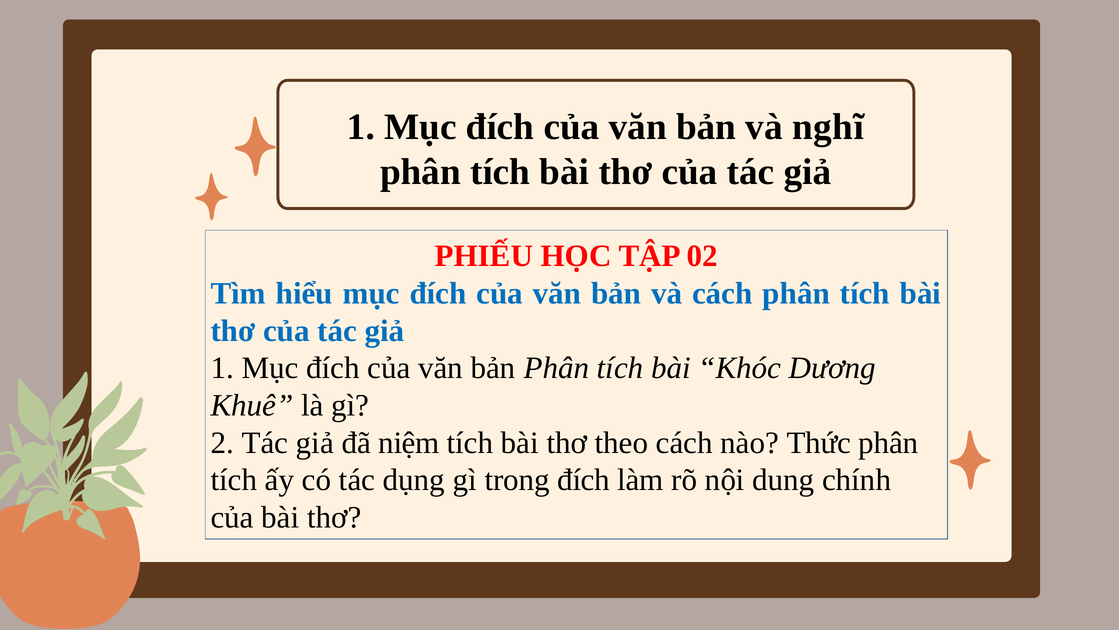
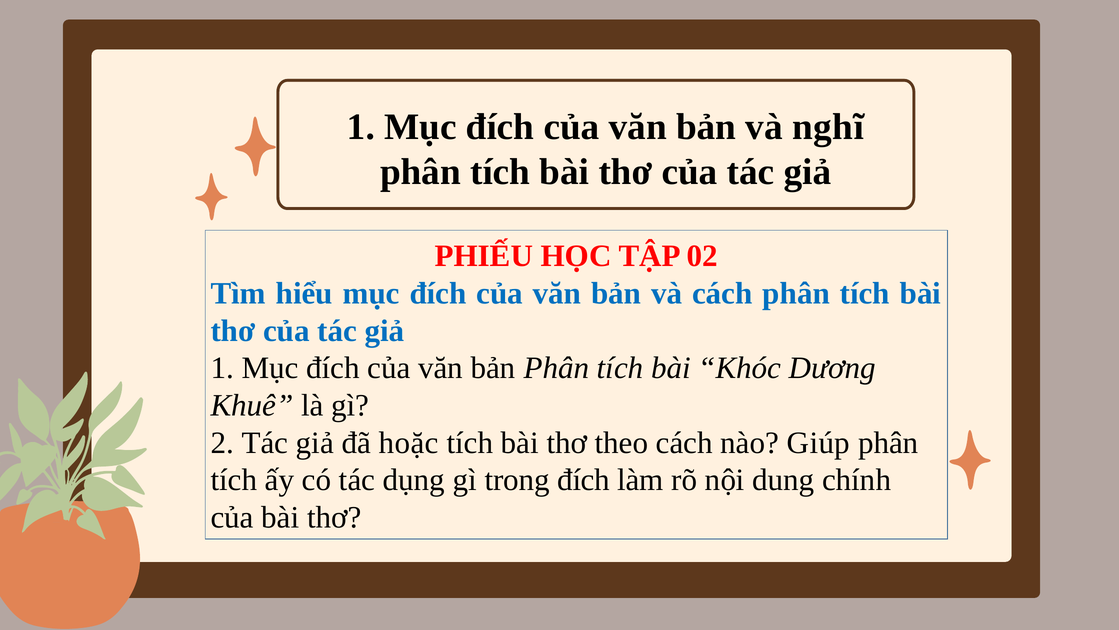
niệm: niệm -> hoặc
Thức: Thức -> Giúp
